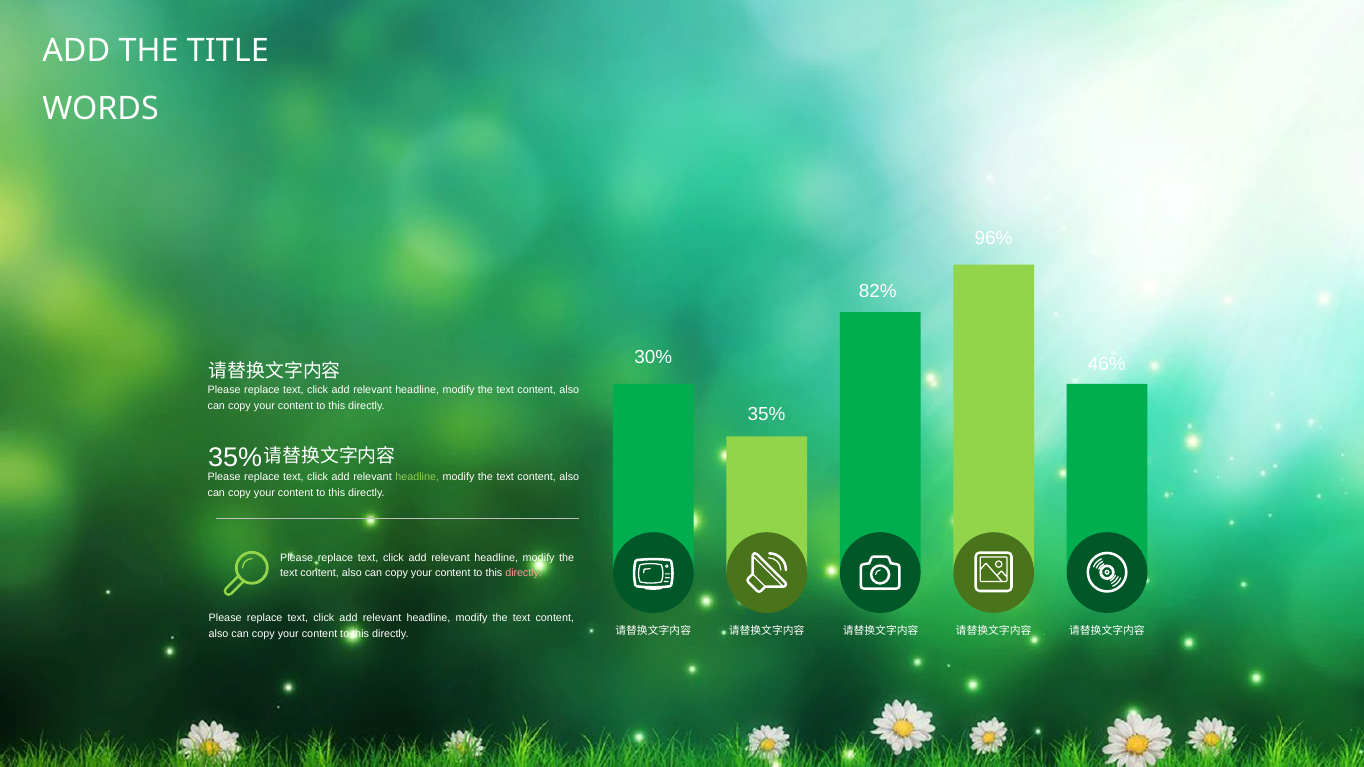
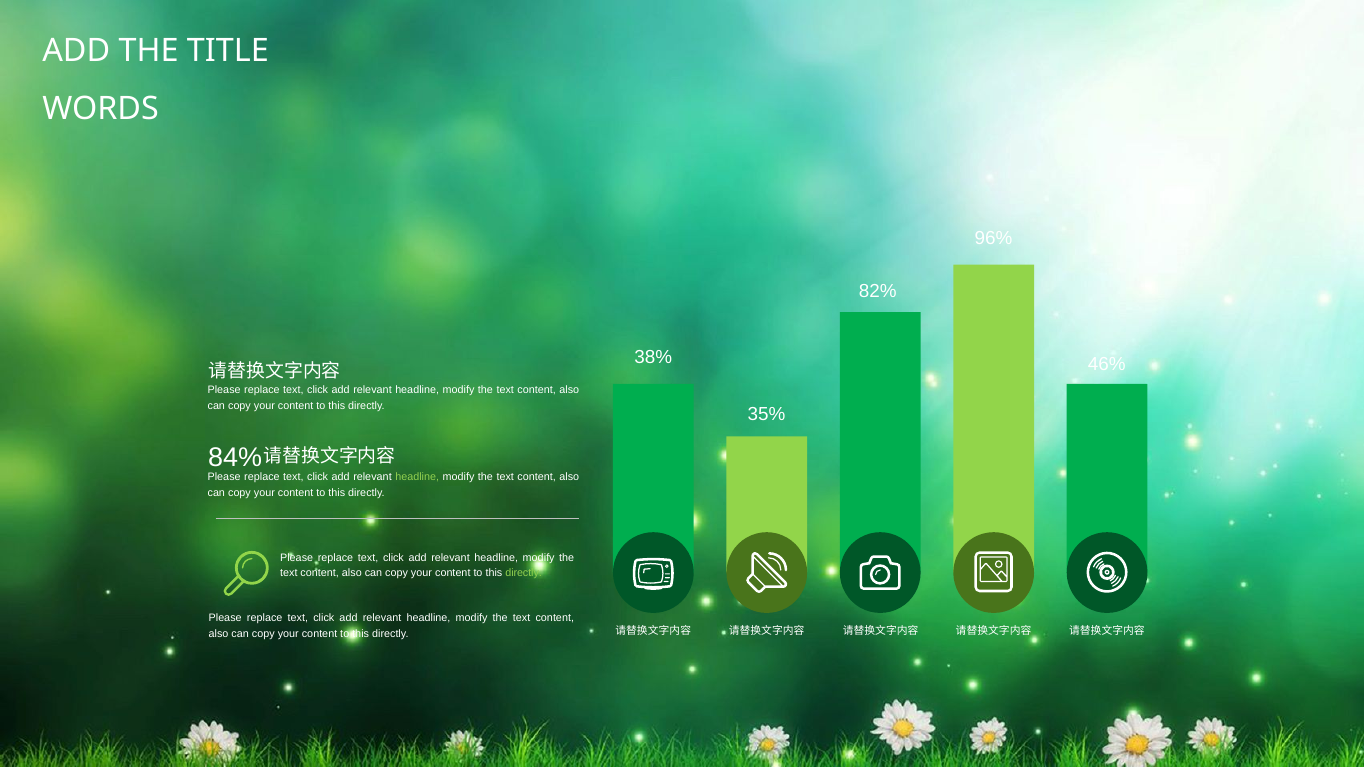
30%: 30% -> 38%
35% at (235, 458): 35% -> 84%
directly at (524, 574) colour: pink -> light green
